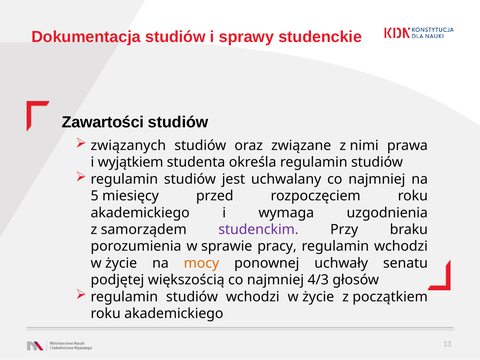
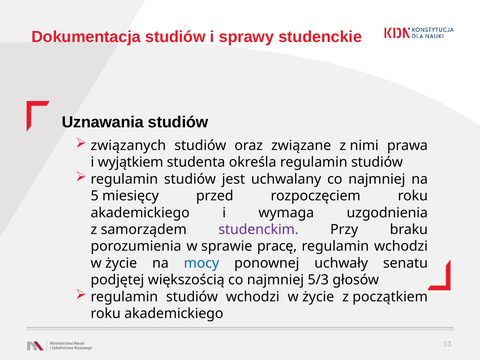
Zawartości: Zawartości -> Uznawania
pracy: pracy -> pracę
mocy colour: orange -> blue
4/3: 4/3 -> 5/3
